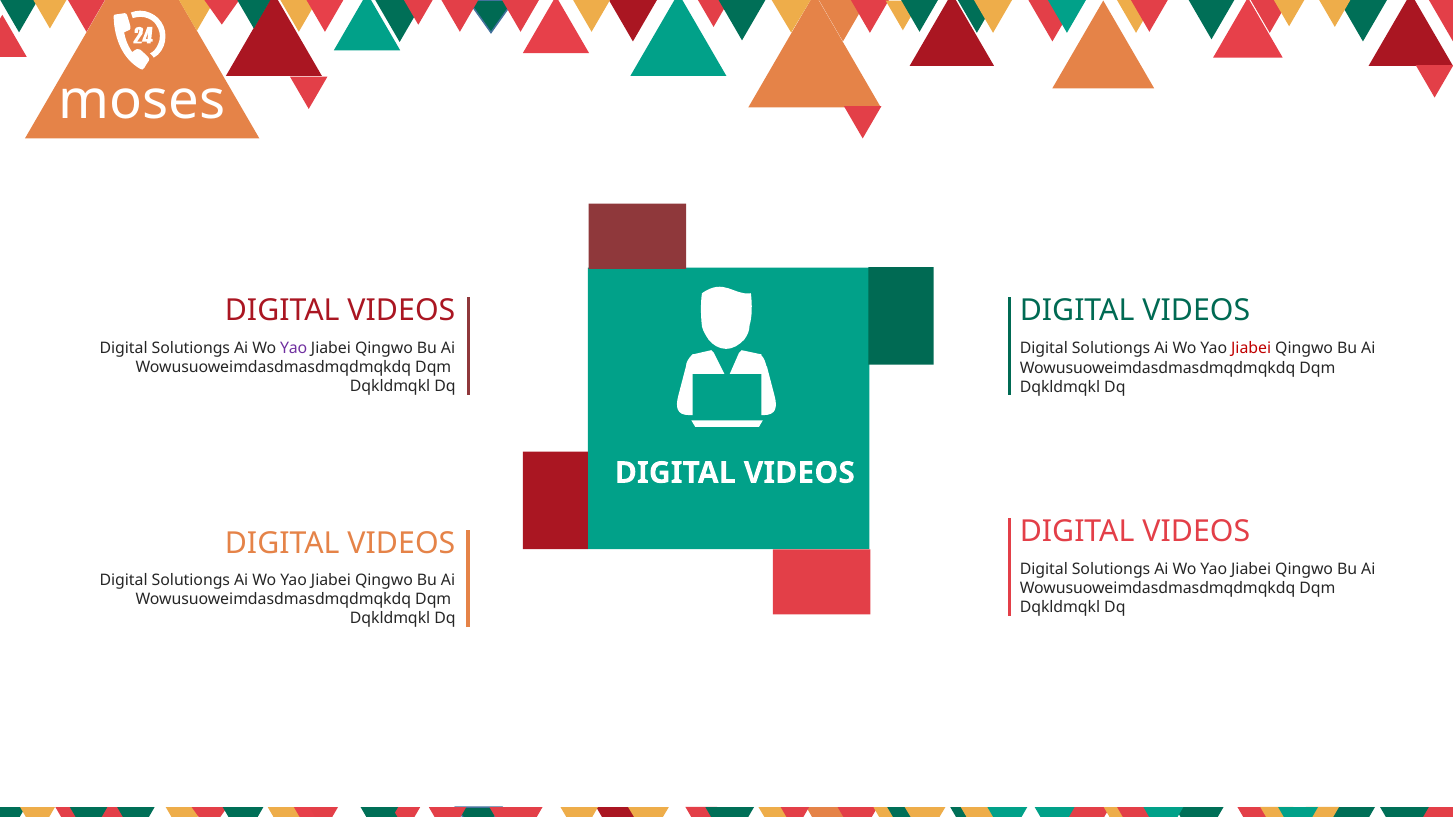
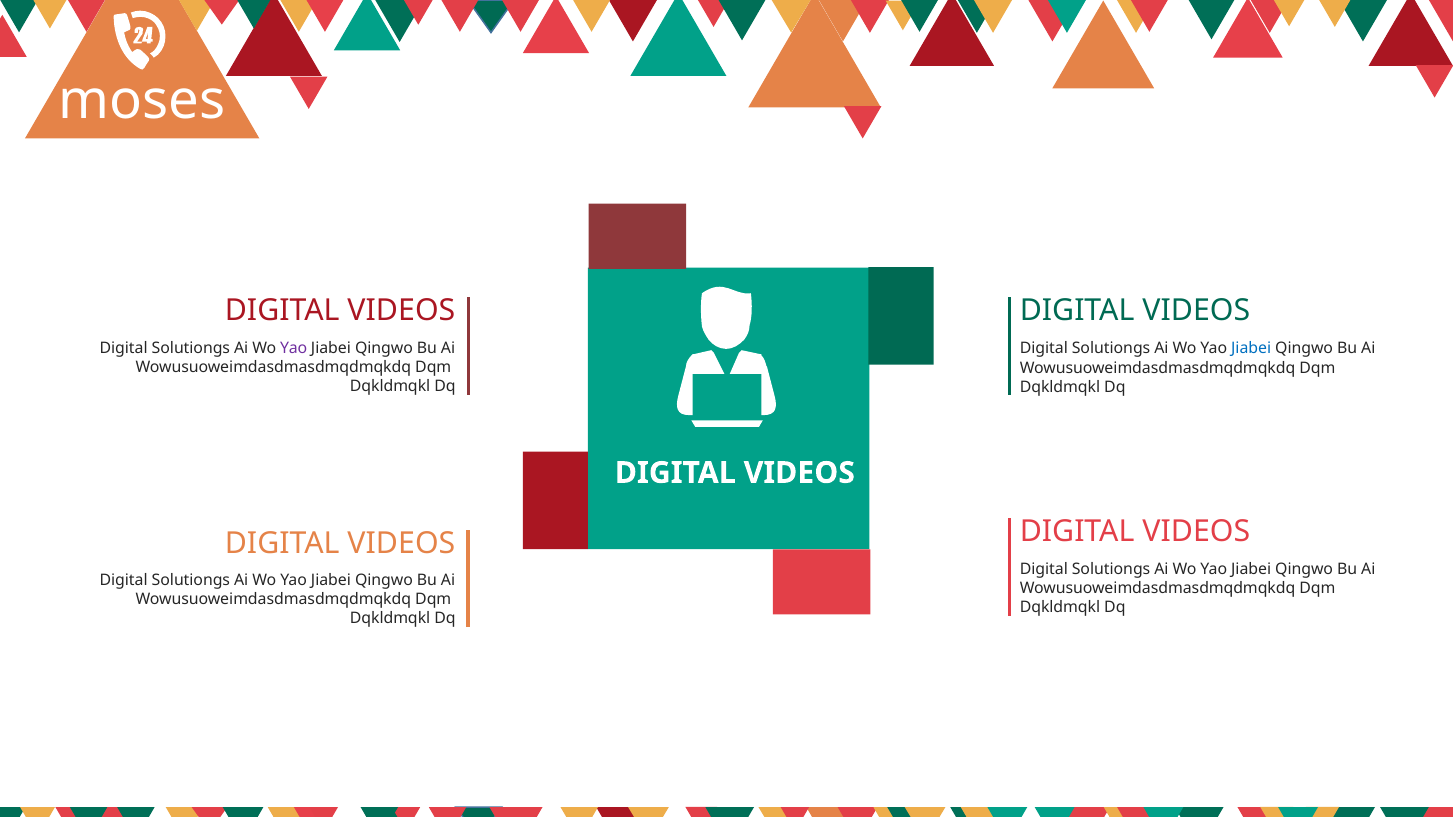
Jiabei at (1251, 349) colour: red -> blue
